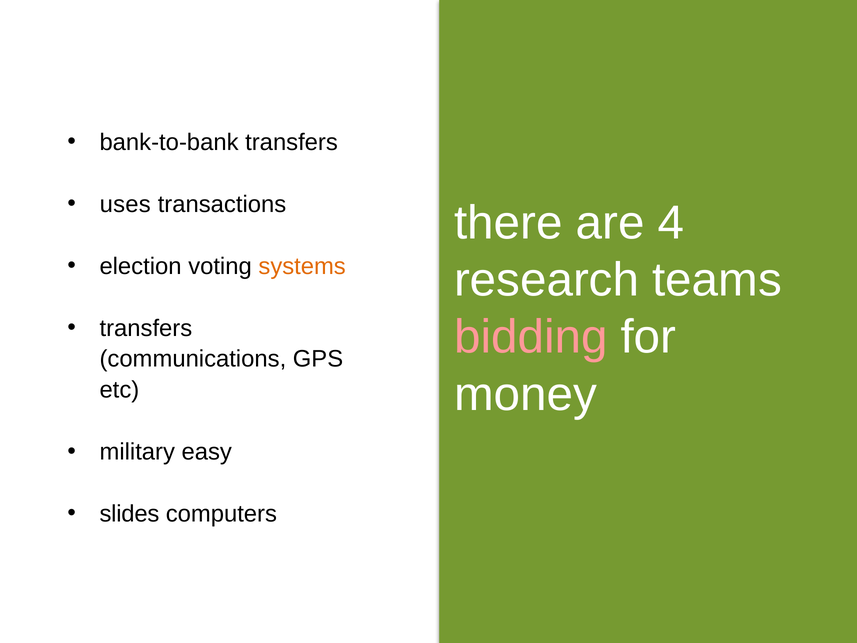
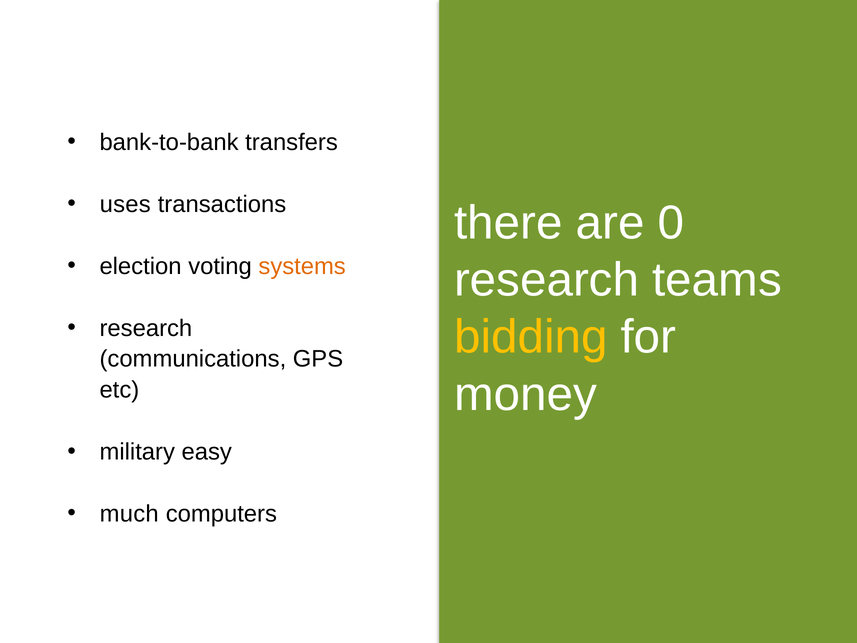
4: 4 -> 0
bidding colour: pink -> yellow
transfers at (146, 328): transfers -> research
slides: slides -> much
